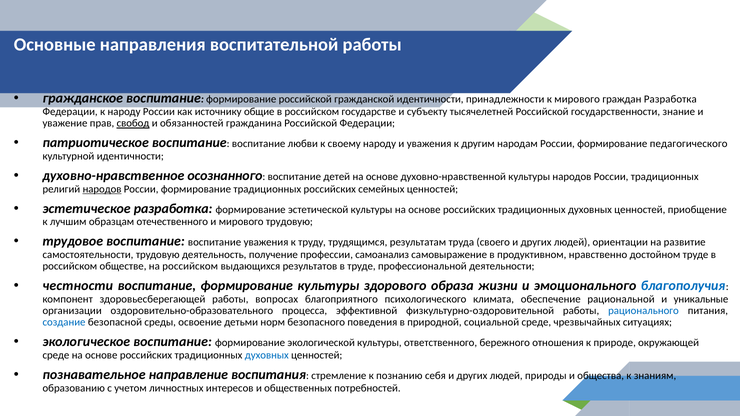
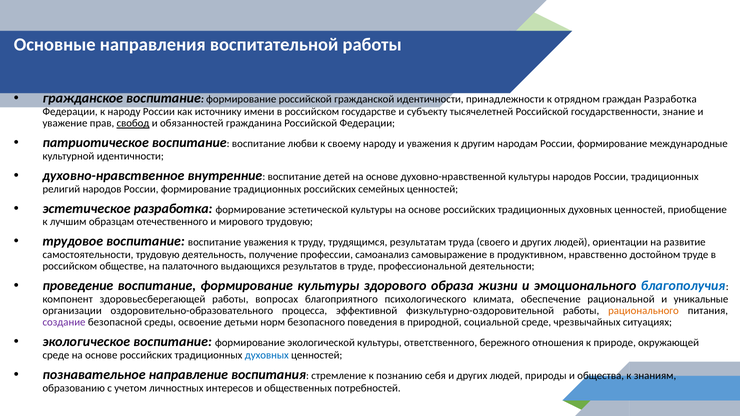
к мирового: мирового -> отрядном
общие: общие -> имени
педагогического: педагогического -> международные
осознанного: осознанного -> внутренние
народов at (102, 189) underline: present -> none
на российском: российском -> палаточного
честности: честности -> проведение
рационального colour: blue -> orange
создание colour: blue -> purple
